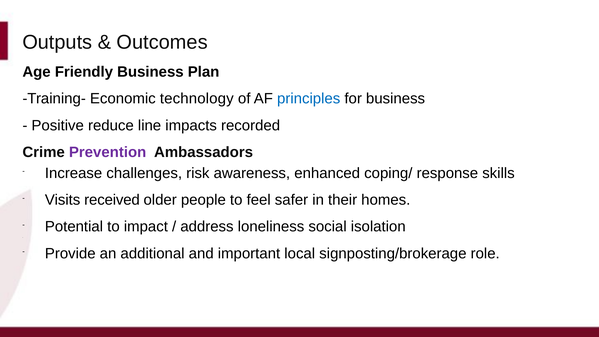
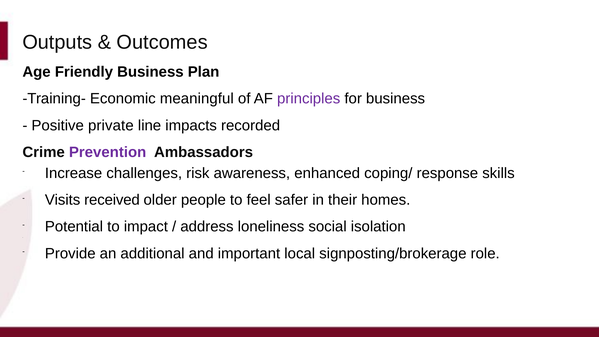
technology: technology -> meaningful
principles colour: blue -> purple
reduce: reduce -> private
